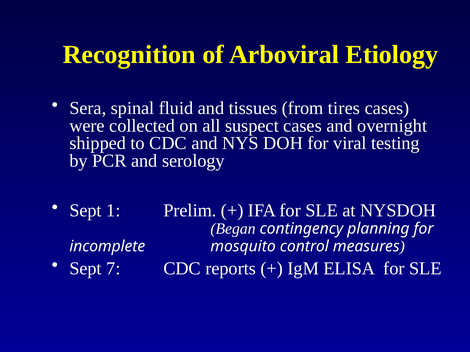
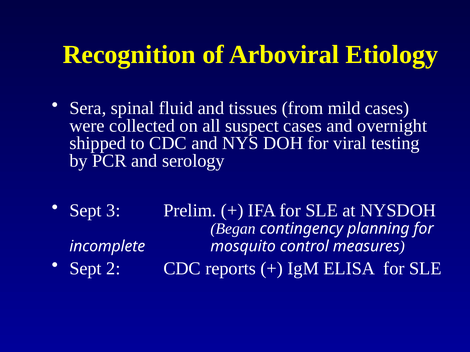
tires: tires -> mild
1: 1 -> 3
7: 7 -> 2
